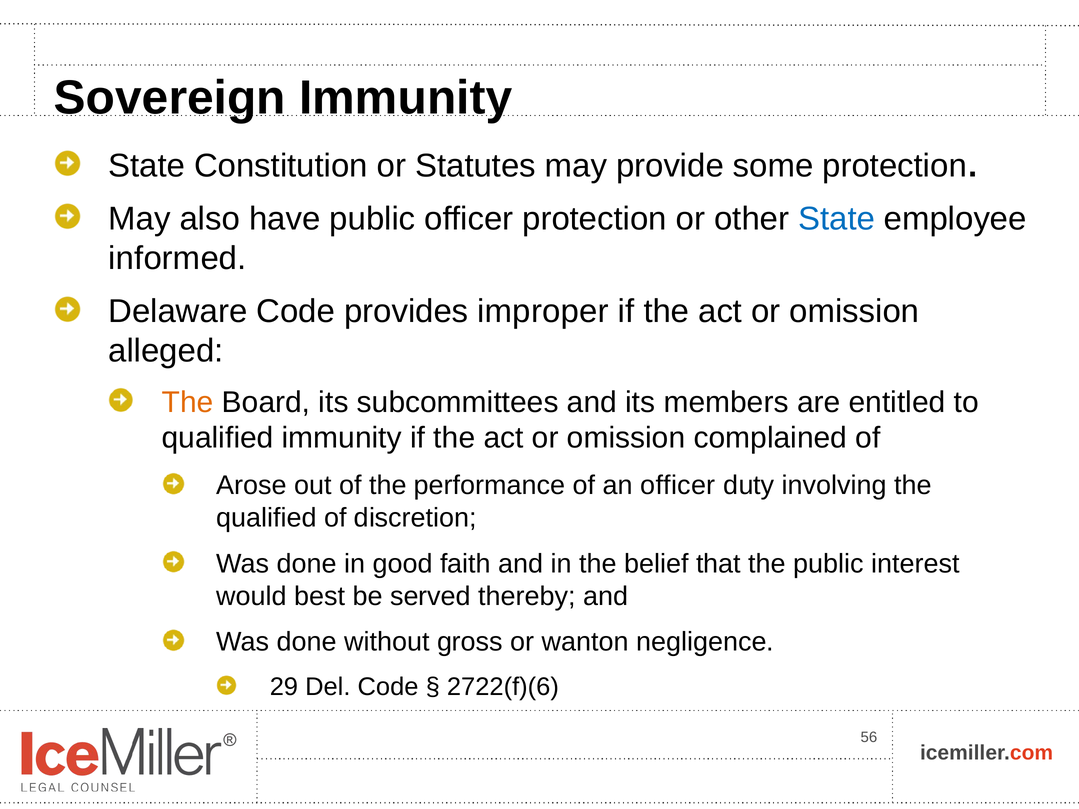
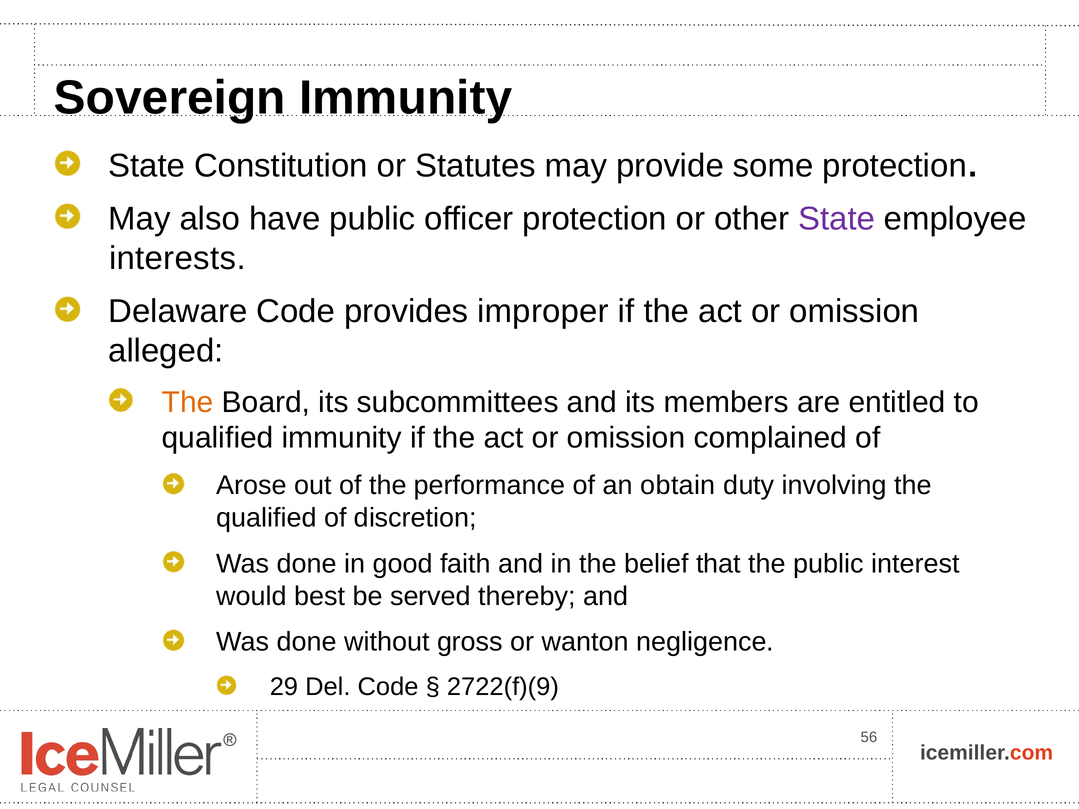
State at (837, 219) colour: blue -> purple
informed: informed -> interests
an officer: officer -> obtain
2722(f)(6: 2722(f)(6 -> 2722(f)(9
